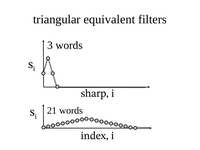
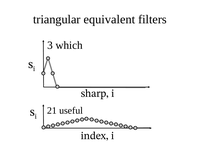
3 words: words -> which
21 words: words -> useful
